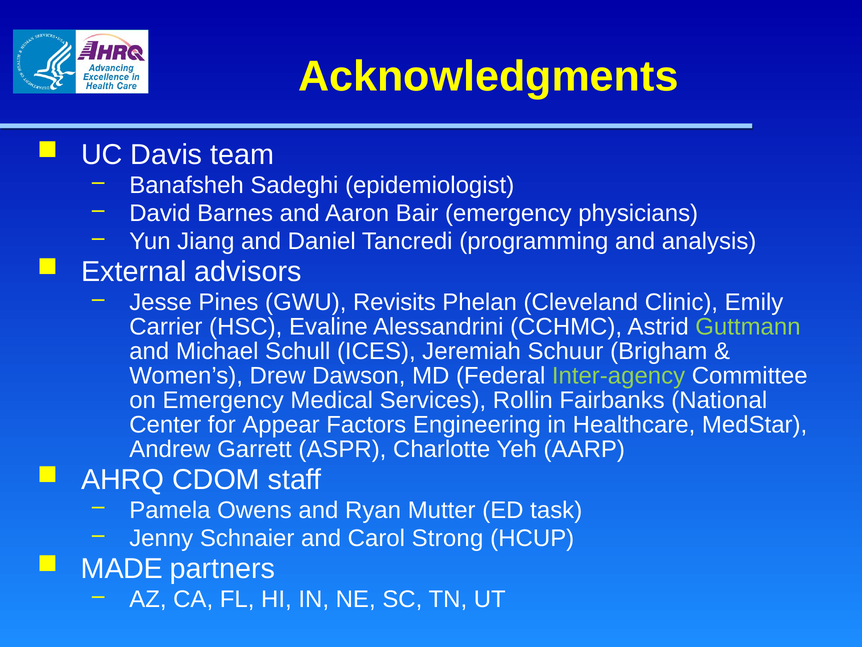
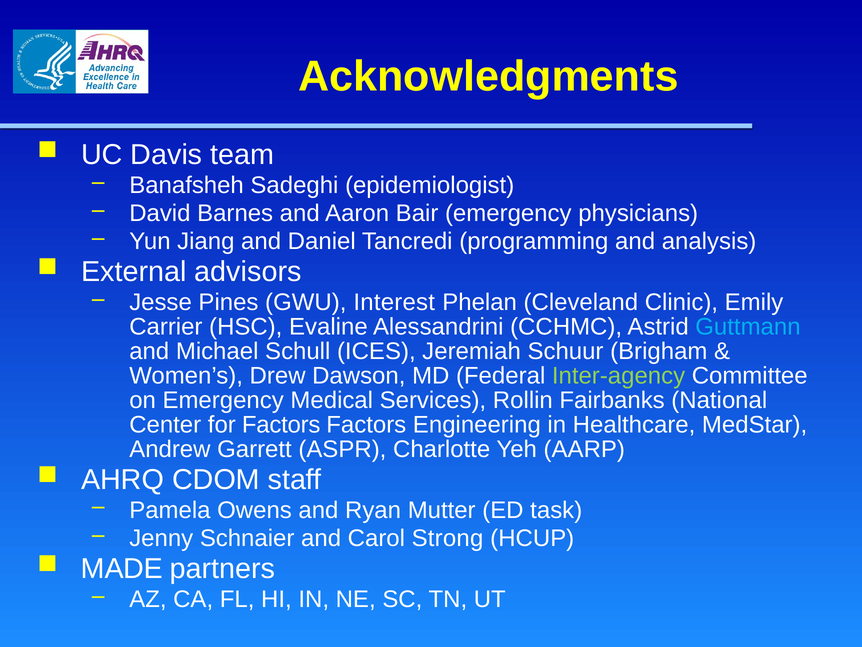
Revisits: Revisits -> Interest
Guttmann colour: light green -> light blue
for Appear: Appear -> Factors
